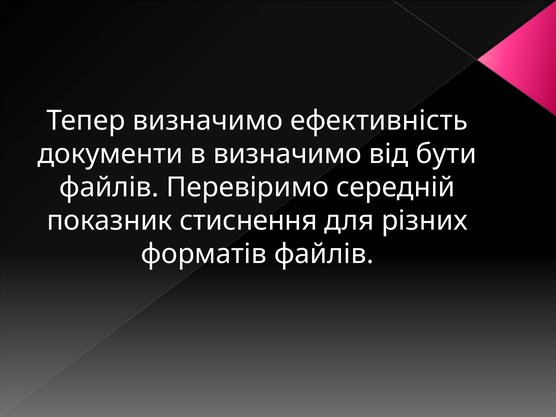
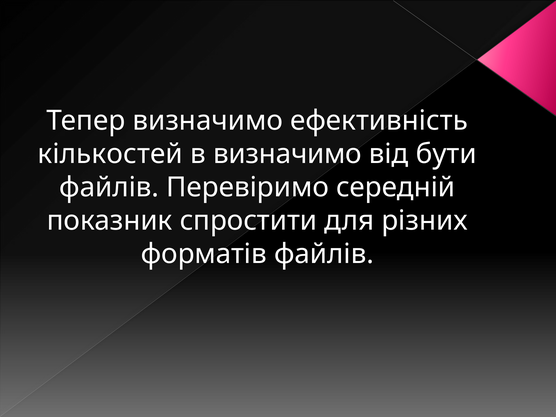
документи: документи -> кількостей
стиснення: стиснення -> спростити
